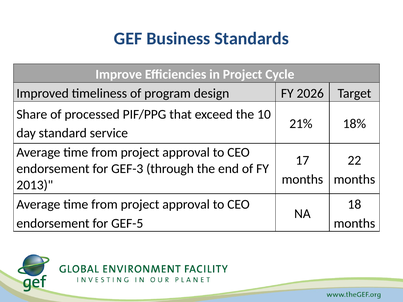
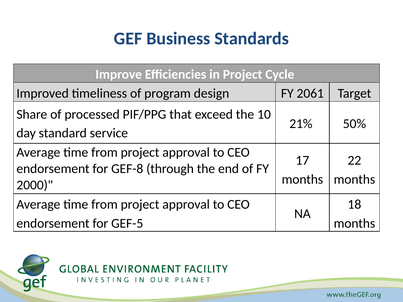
2026: 2026 -> 2061
18%: 18% -> 50%
GEF-3: GEF-3 -> GEF-8
2013: 2013 -> 2000
